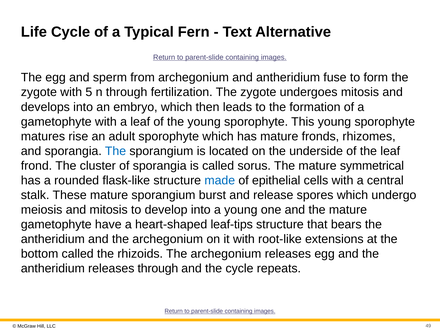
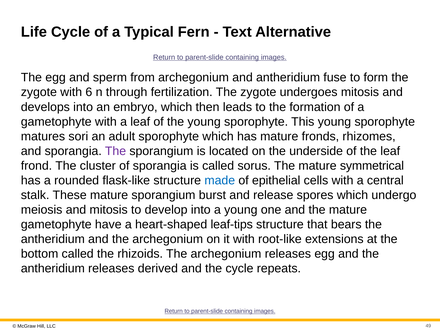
5: 5 -> 6
rise: rise -> sori
The at (116, 151) colour: blue -> purple
releases through: through -> derived
